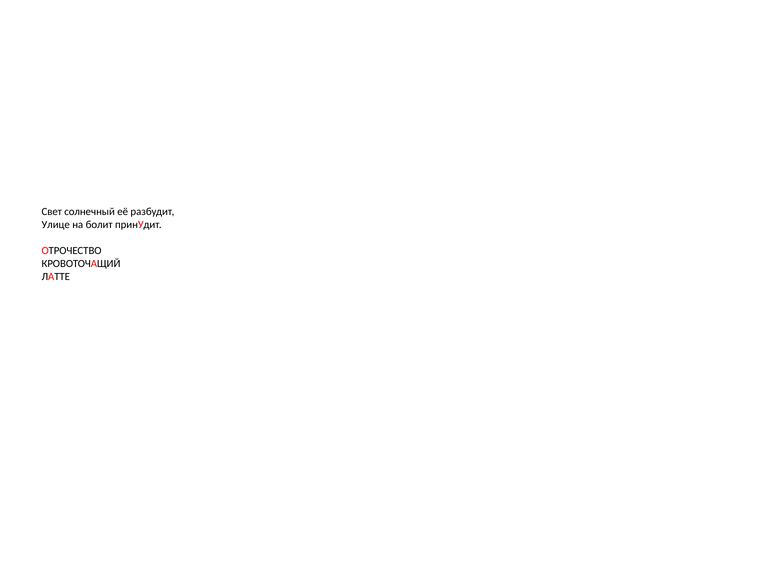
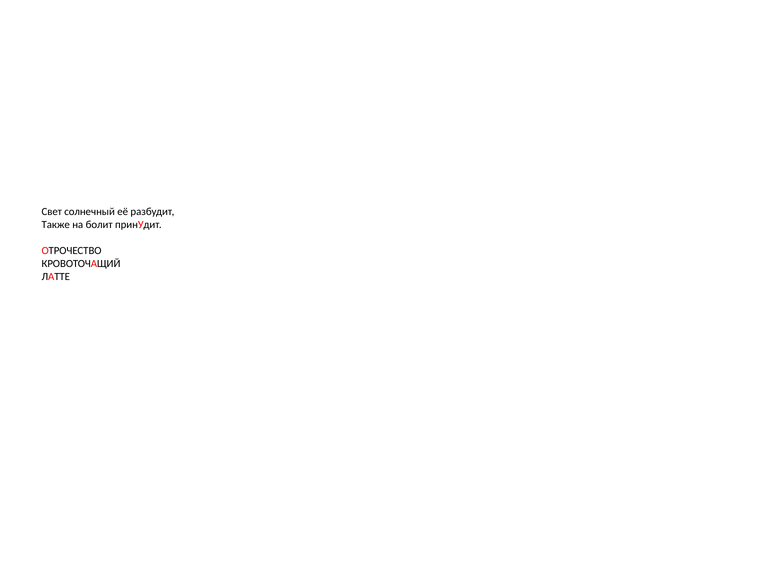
Улице: Улице -> Также
